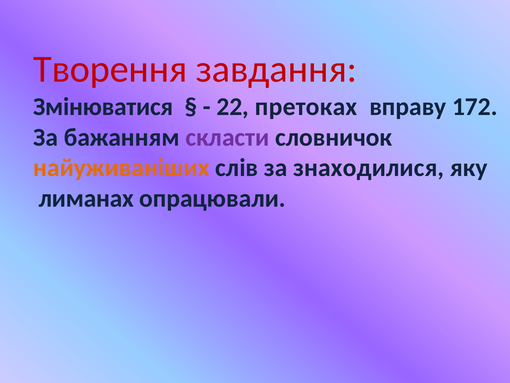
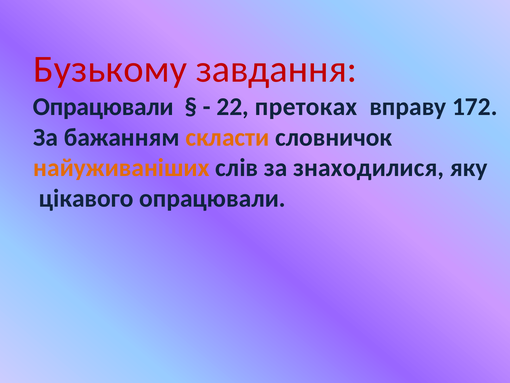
Творення: Творення -> Бузькому
Змінюватися at (103, 106): Змінюватися -> Опрацювали
скласти colour: purple -> orange
лиманах: лиманах -> цікавого
